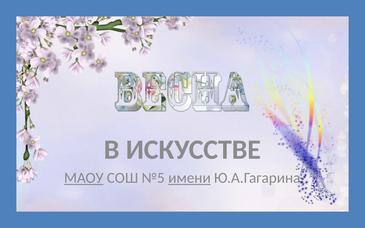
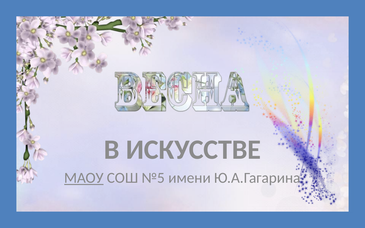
имени underline: present -> none
